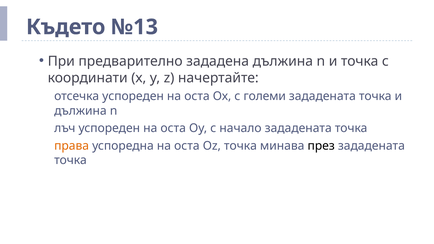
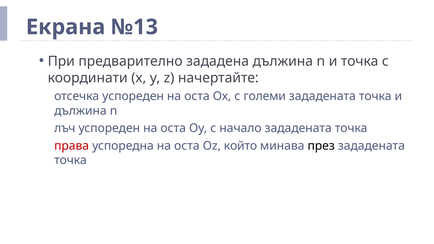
Където: Където -> Екрана
права colour: orange -> red
Оz точка: точка -> който
